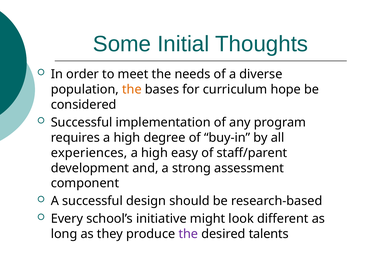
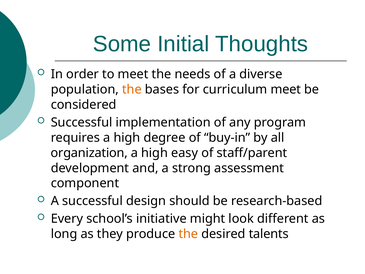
curriculum hope: hope -> meet
experiences: experiences -> organization
the at (188, 234) colour: purple -> orange
